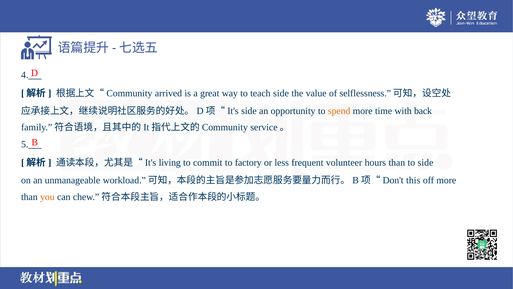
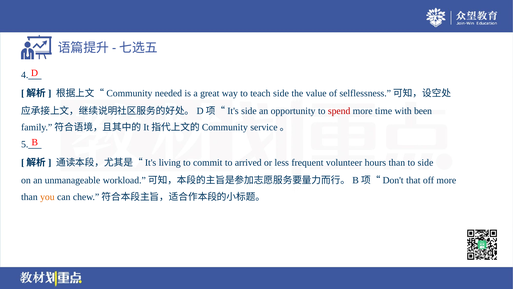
arrived: arrived -> needed
spend colour: orange -> red
back: back -> been
factory: factory -> arrived
this: this -> that
